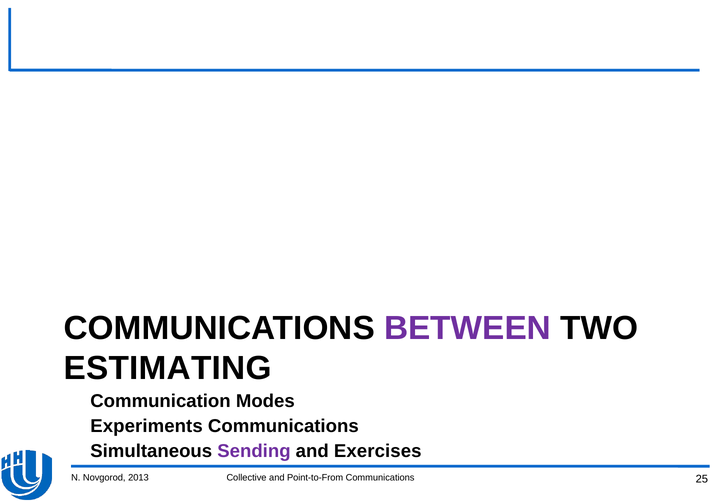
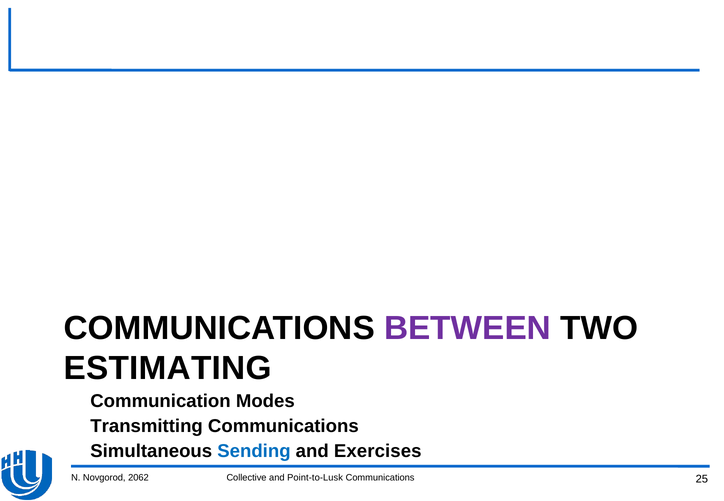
Experiments: Experiments -> Transmitting
Sending colour: purple -> blue
2013: 2013 -> 2062
Point-to-From: Point-to-From -> Point-to-Lusk
